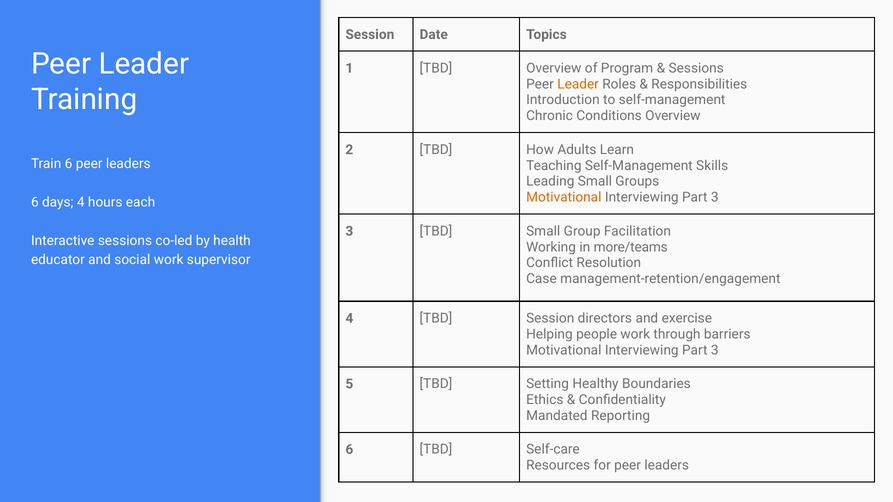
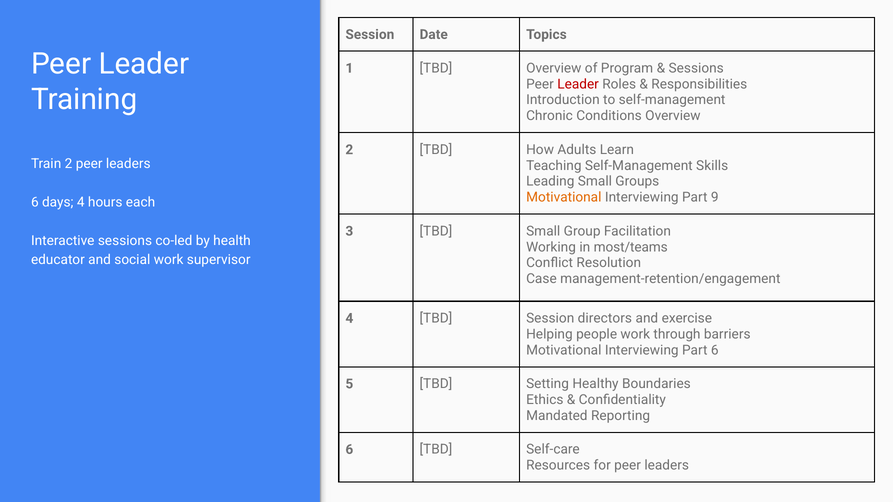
Leader at (578, 84) colour: orange -> red
Train 6: 6 -> 2
3 at (715, 198): 3 -> 9
more/teams: more/teams -> most/teams
3 at (715, 350): 3 -> 6
